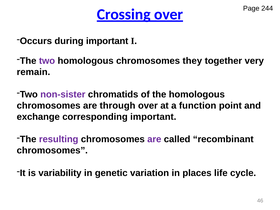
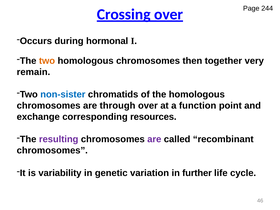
during important: important -> hormonal
two at (47, 61) colour: purple -> orange
they: they -> then
non-sister colour: purple -> blue
corresponding important: important -> resources
places: places -> further
